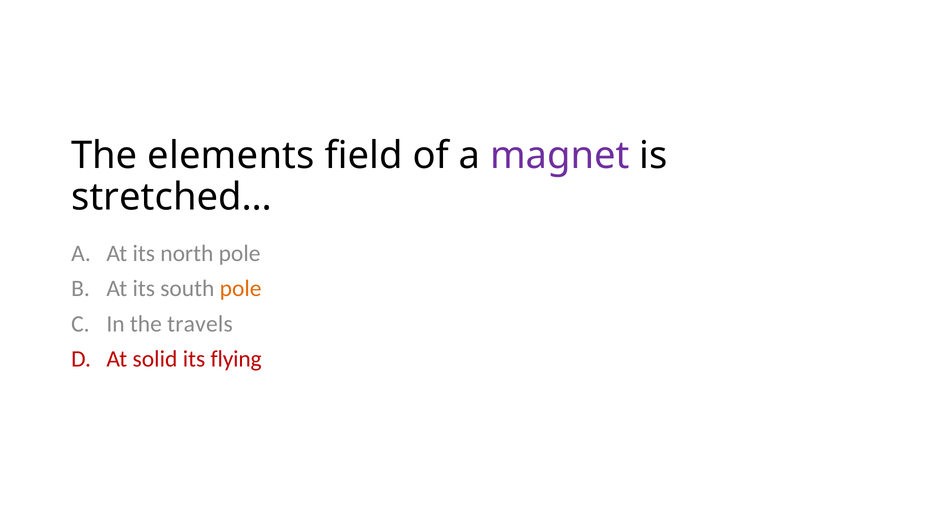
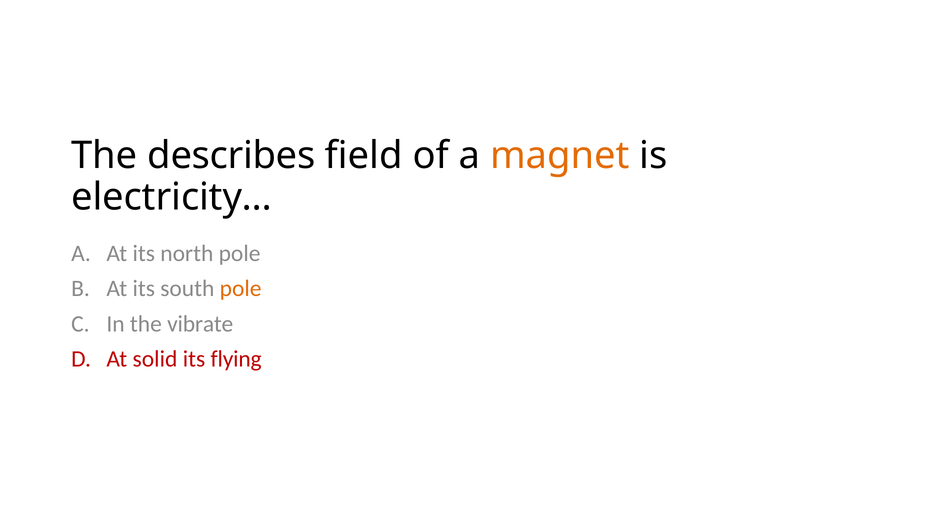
elements: elements -> describes
magnet colour: purple -> orange
stretched…: stretched… -> electricity…
travels: travels -> vibrate
